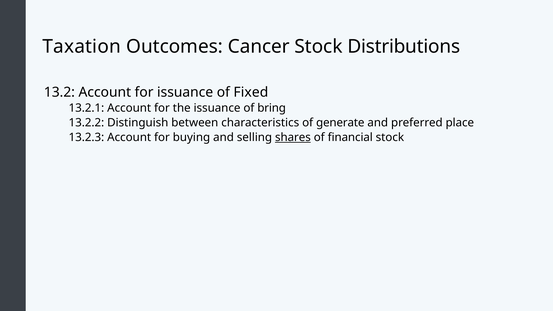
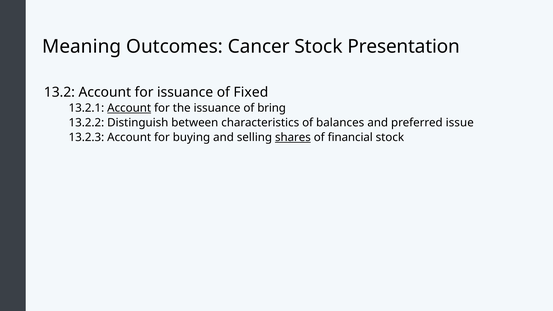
Taxation: Taxation -> Meaning
Distributions: Distributions -> Presentation
Account at (129, 108) underline: none -> present
generate: generate -> balances
place: place -> issue
